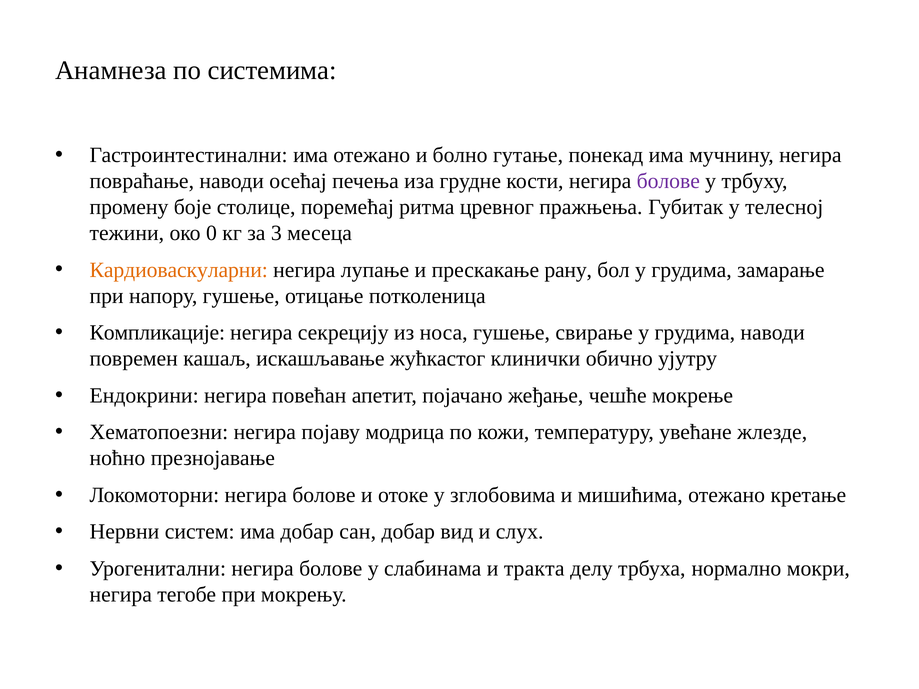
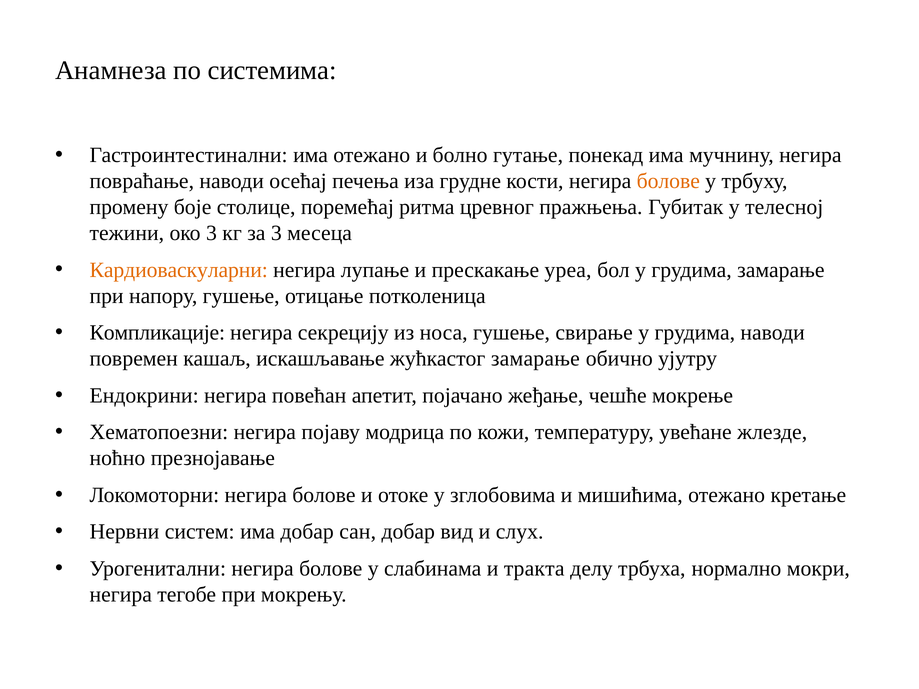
болове at (668, 181) colour: purple -> orange
око 0: 0 -> 3
рану: рану -> уреа
жућкастог клинички: клинички -> замарање
